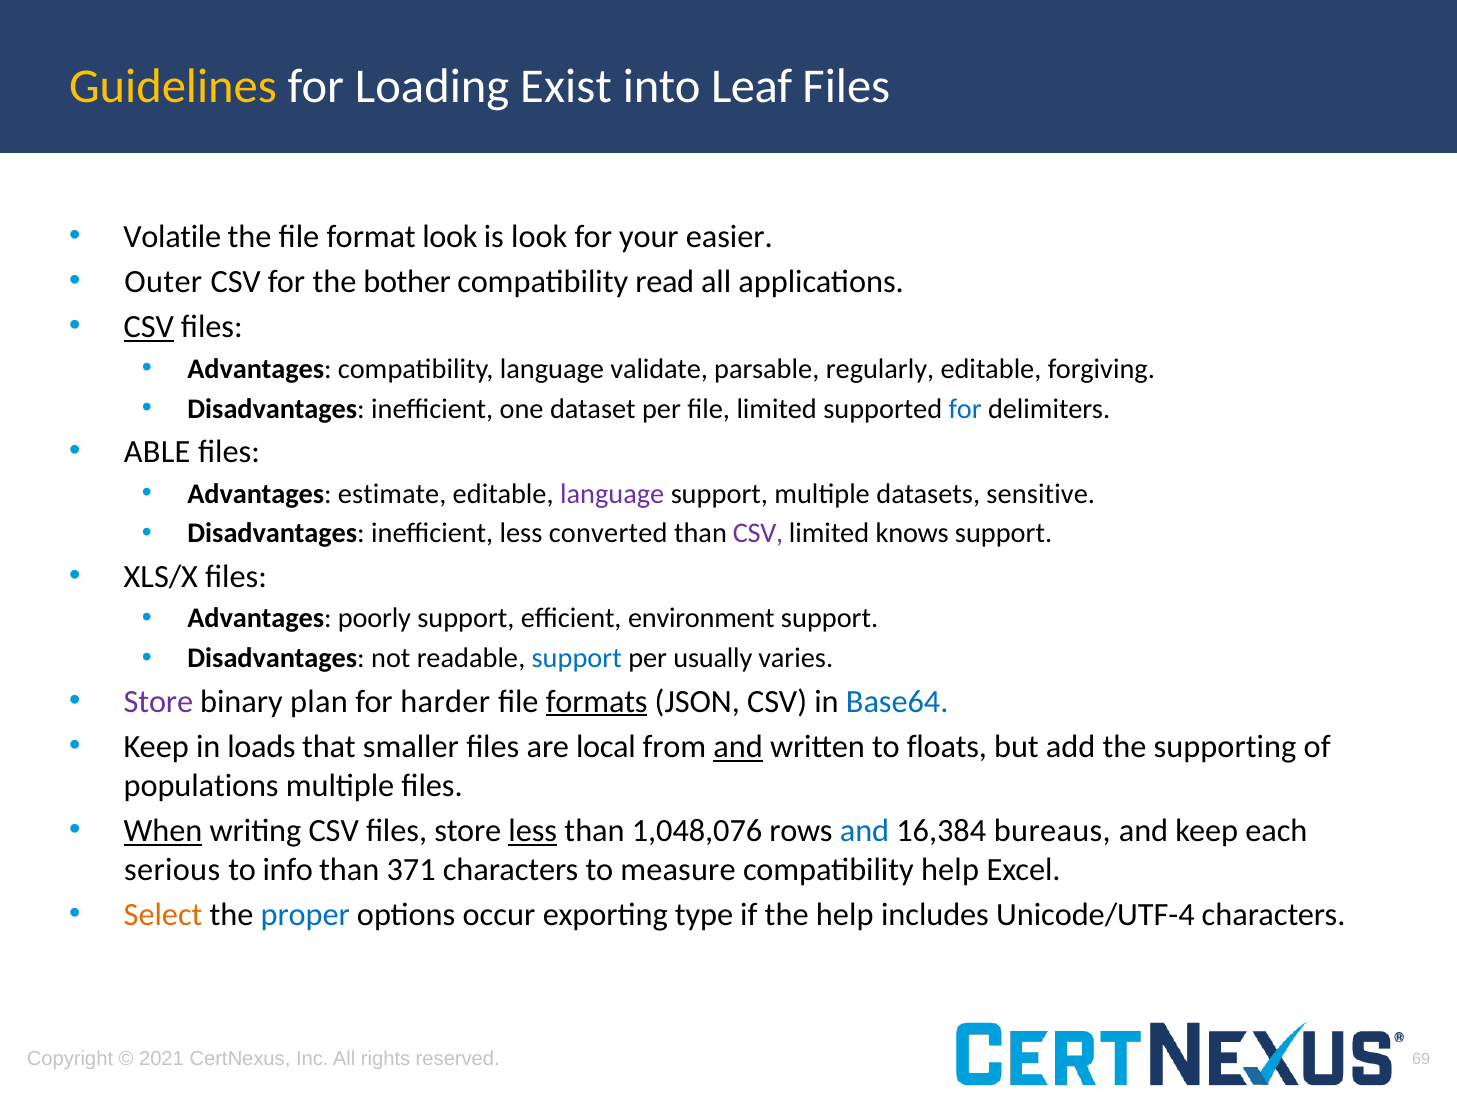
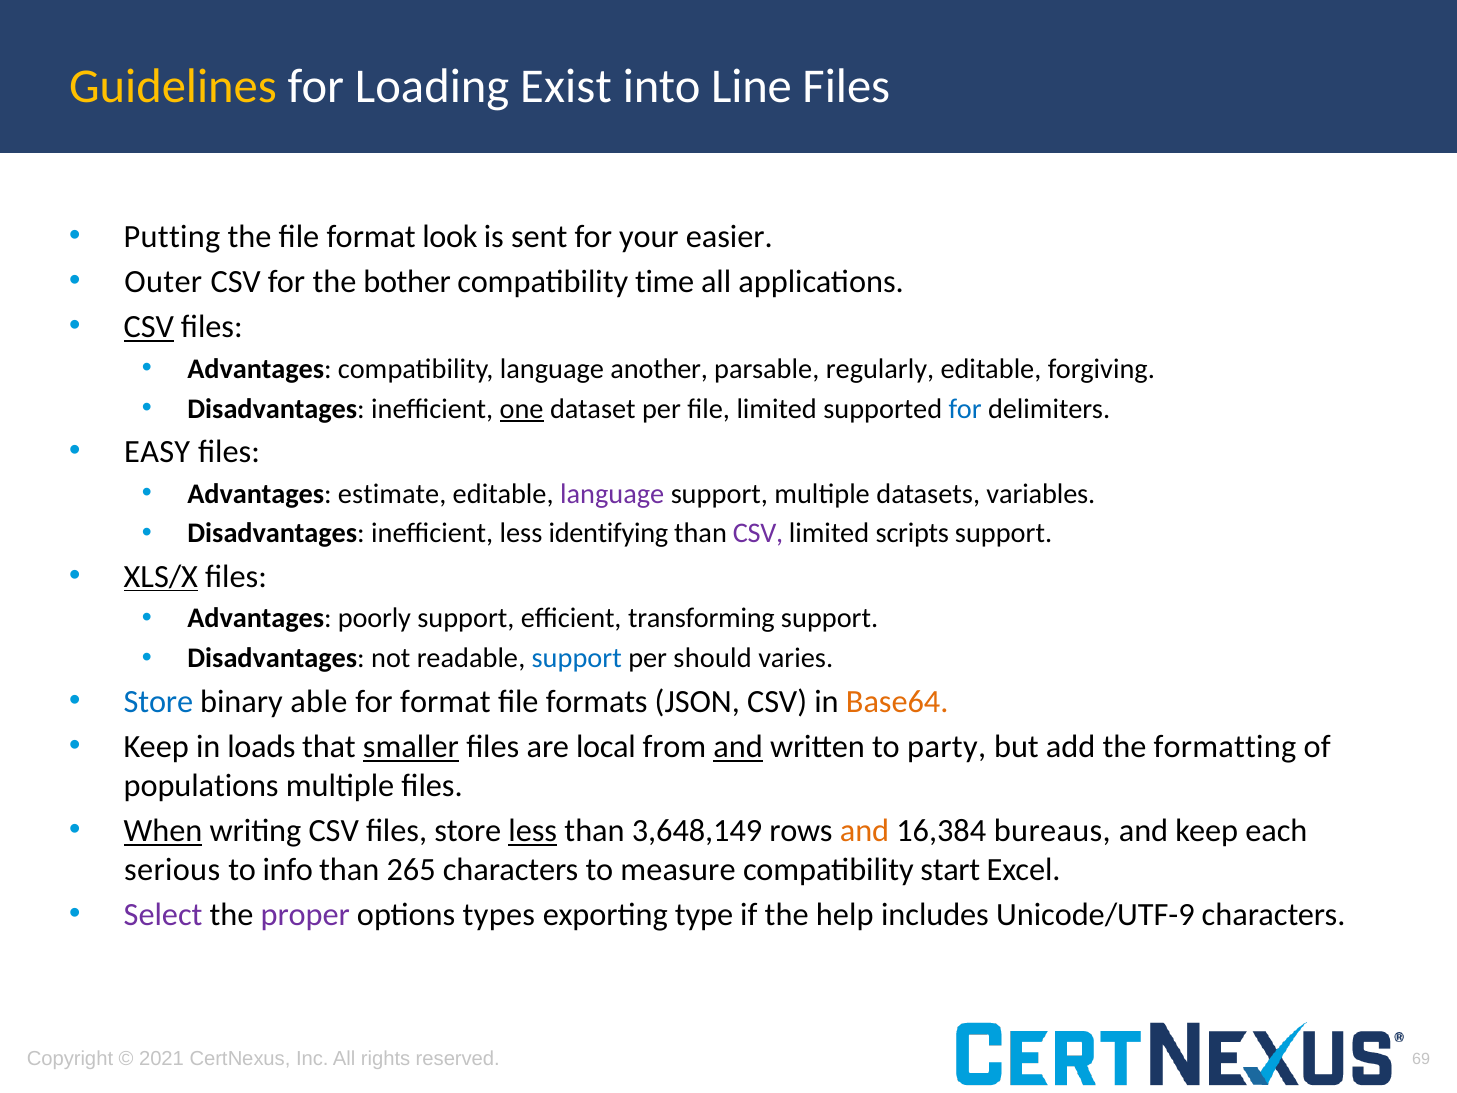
Leaf: Leaf -> Line
Volatile: Volatile -> Putting
is look: look -> sent
read: read -> time
validate: validate -> another
one underline: none -> present
ABLE: ABLE -> EASY
sensitive: sensitive -> variables
converted: converted -> identifying
knows: knows -> scripts
XLS/X underline: none -> present
environment: environment -> transforming
usually: usually -> should
Store at (158, 701) colour: purple -> blue
plan: plan -> able
for harder: harder -> format
formats underline: present -> none
Base64 colour: blue -> orange
smaller underline: none -> present
floats: floats -> party
supporting: supporting -> formatting
1,048,076: 1,048,076 -> 3,648,149
and at (864, 831) colour: blue -> orange
371: 371 -> 265
compatibility help: help -> start
Select colour: orange -> purple
proper colour: blue -> purple
occur: occur -> types
Unicode/UTF-4: Unicode/UTF-4 -> Unicode/UTF-9
